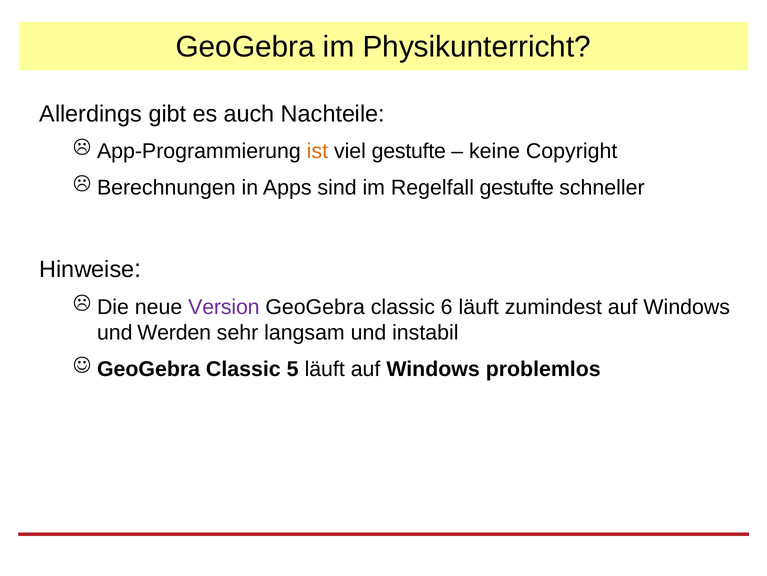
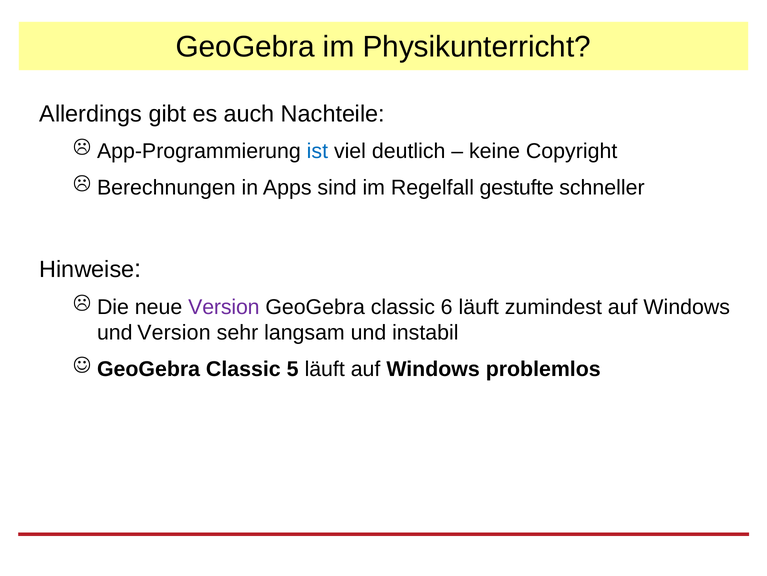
ist colour: orange -> blue
viel gestufte: gestufte -> deutlich
und Werden: Werden -> Version
